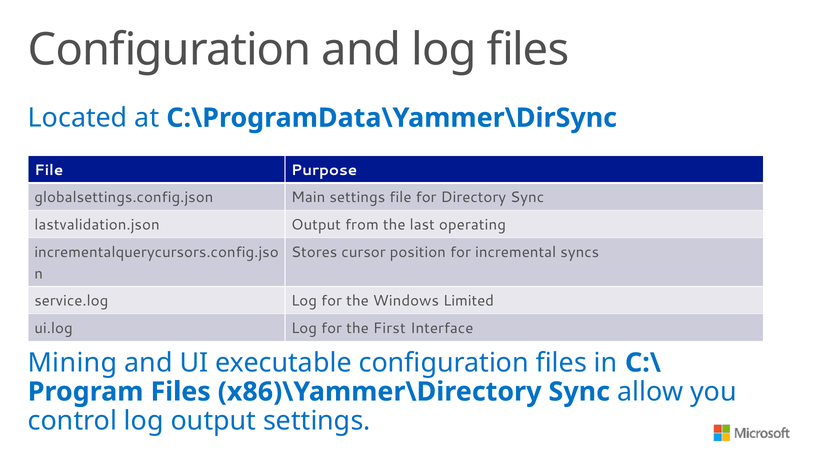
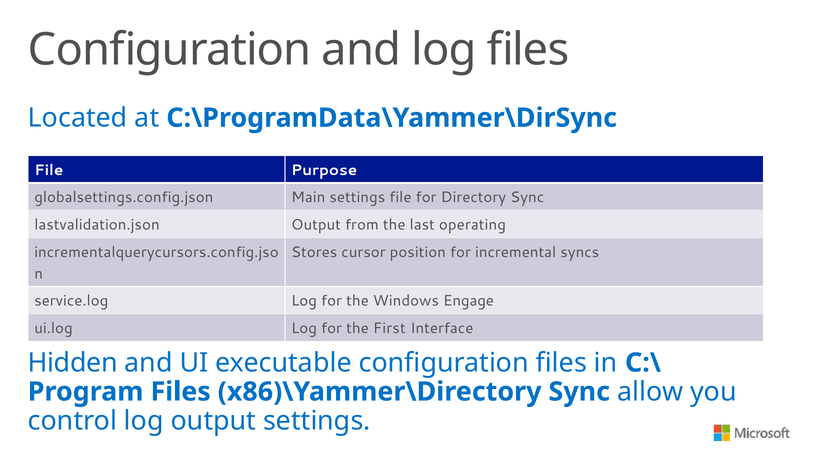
Limited: Limited -> Engage
Mining: Mining -> Hidden
